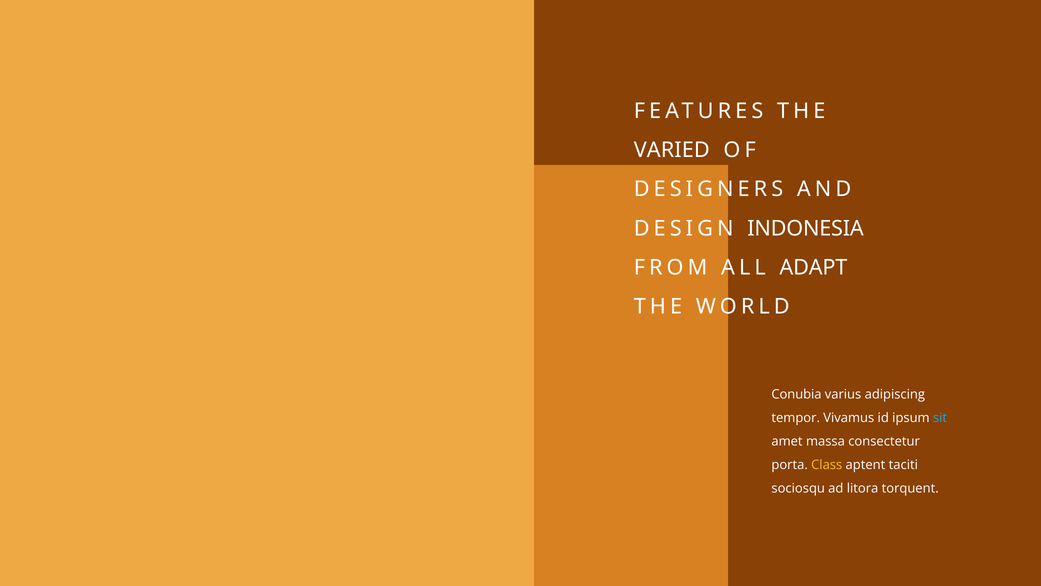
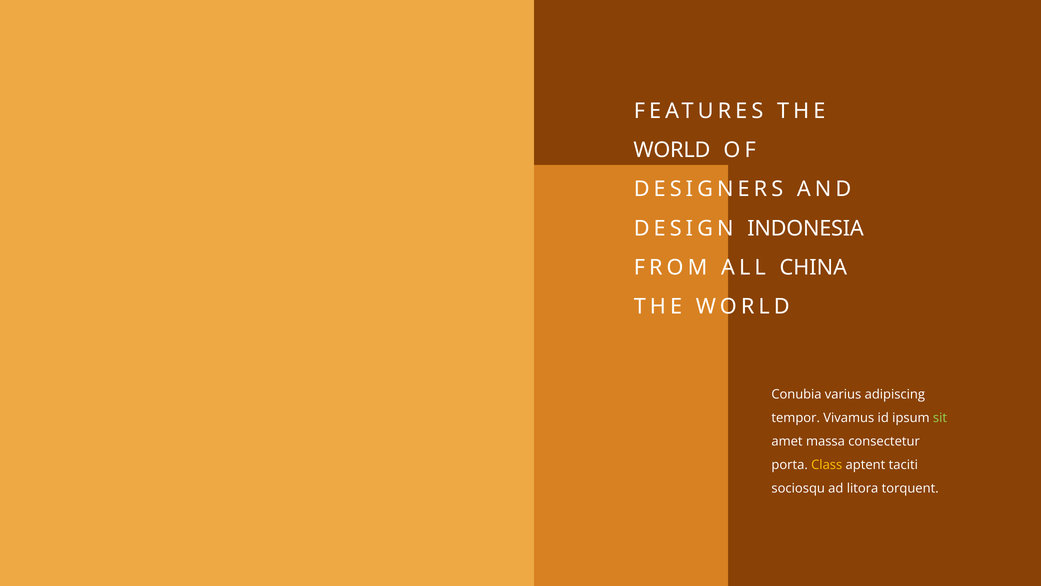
VARIED at (672, 150): VARIED -> WORLD
ADAPT: ADAPT -> CHINA
sit colour: light blue -> light green
